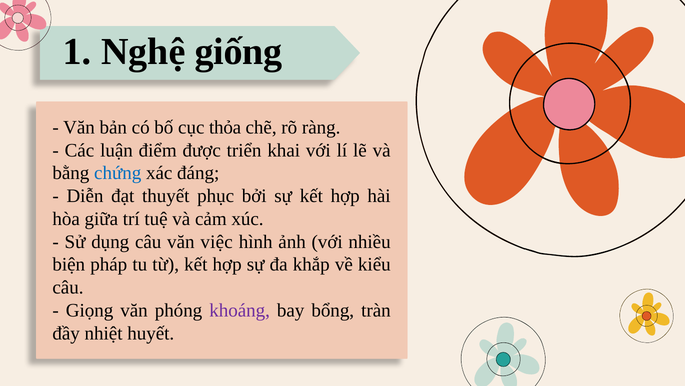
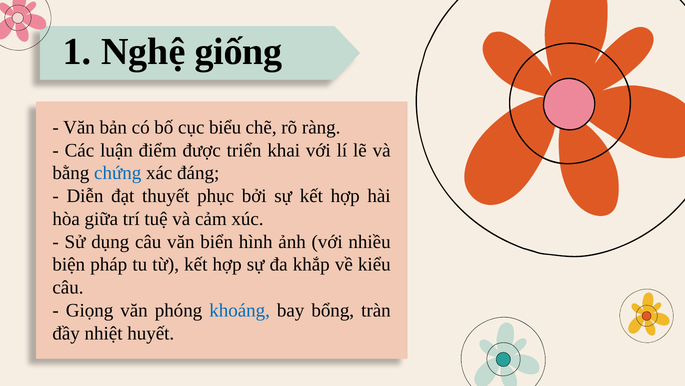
thỏa: thỏa -> biểu
việc: việc -> biển
khoáng colour: purple -> blue
